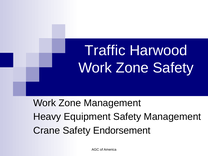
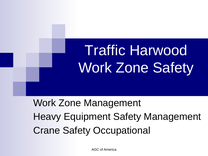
Endorsement: Endorsement -> Occupational
